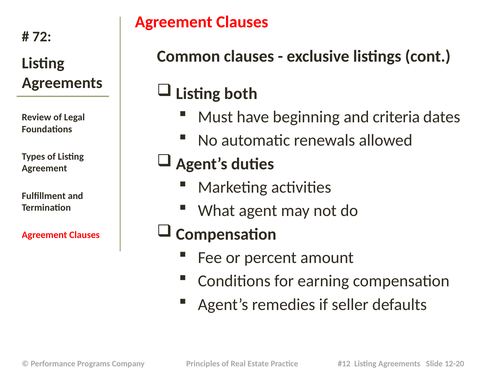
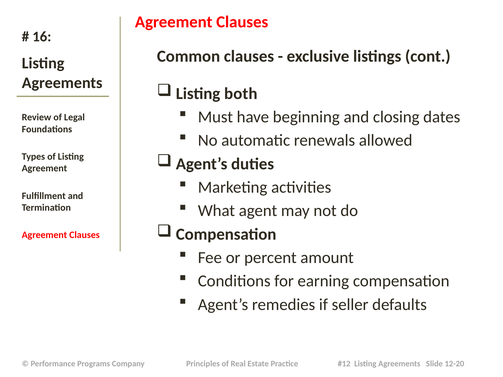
72: 72 -> 16
criteria: criteria -> closing
